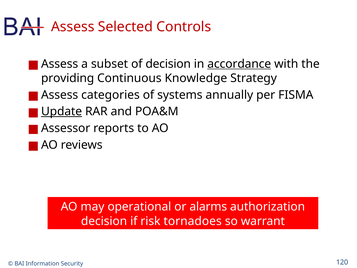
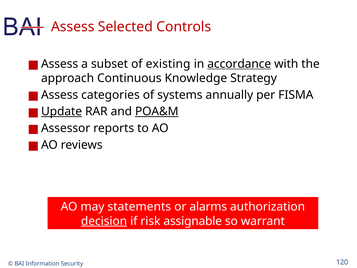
of decision: decision -> existing
providing: providing -> approach
POA&M underline: none -> present
operational: operational -> statements
decision at (104, 221) underline: none -> present
tornadoes: tornadoes -> assignable
